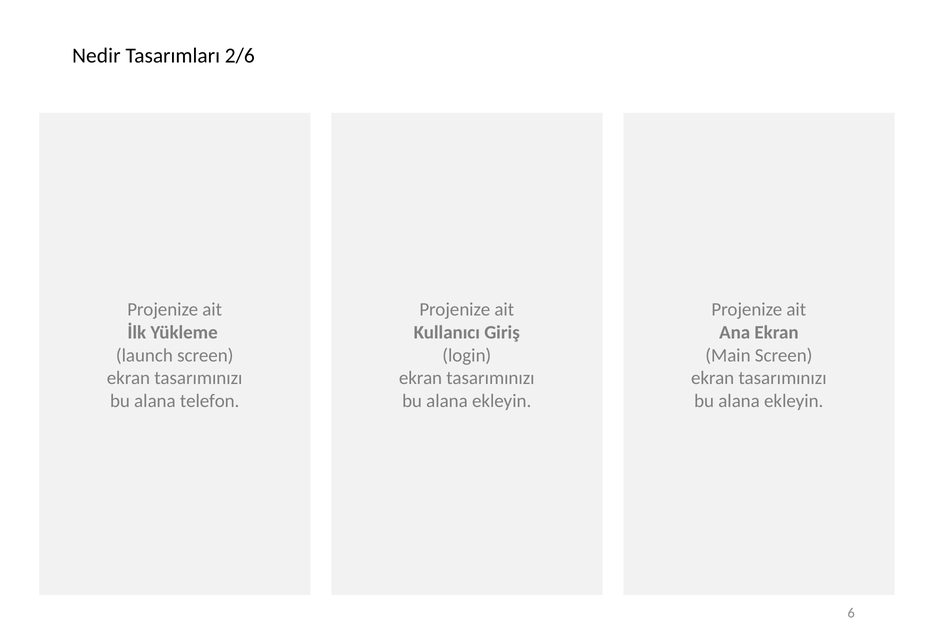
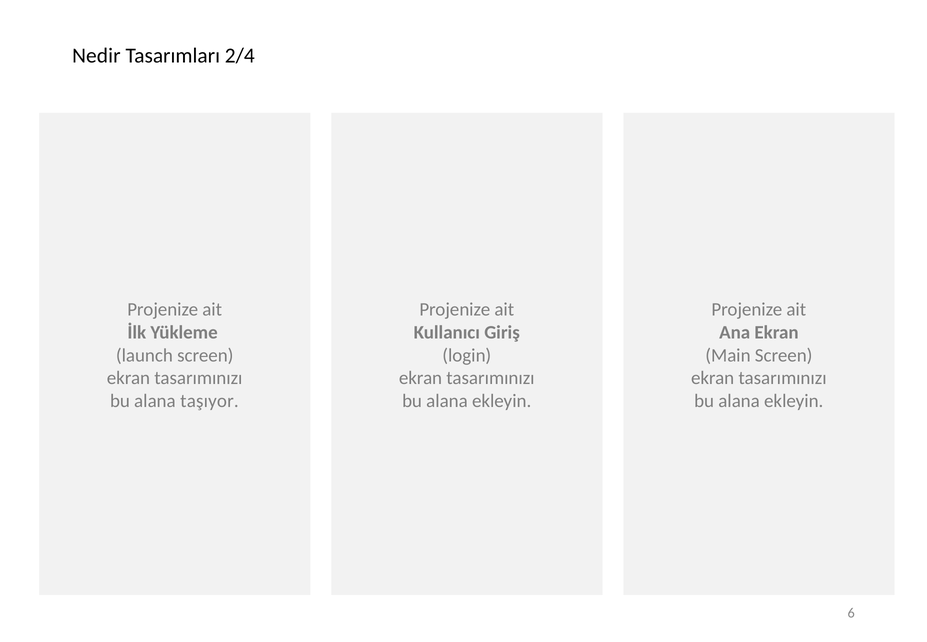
2/6: 2/6 -> 2/4
telefon: telefon -> taşıyor
